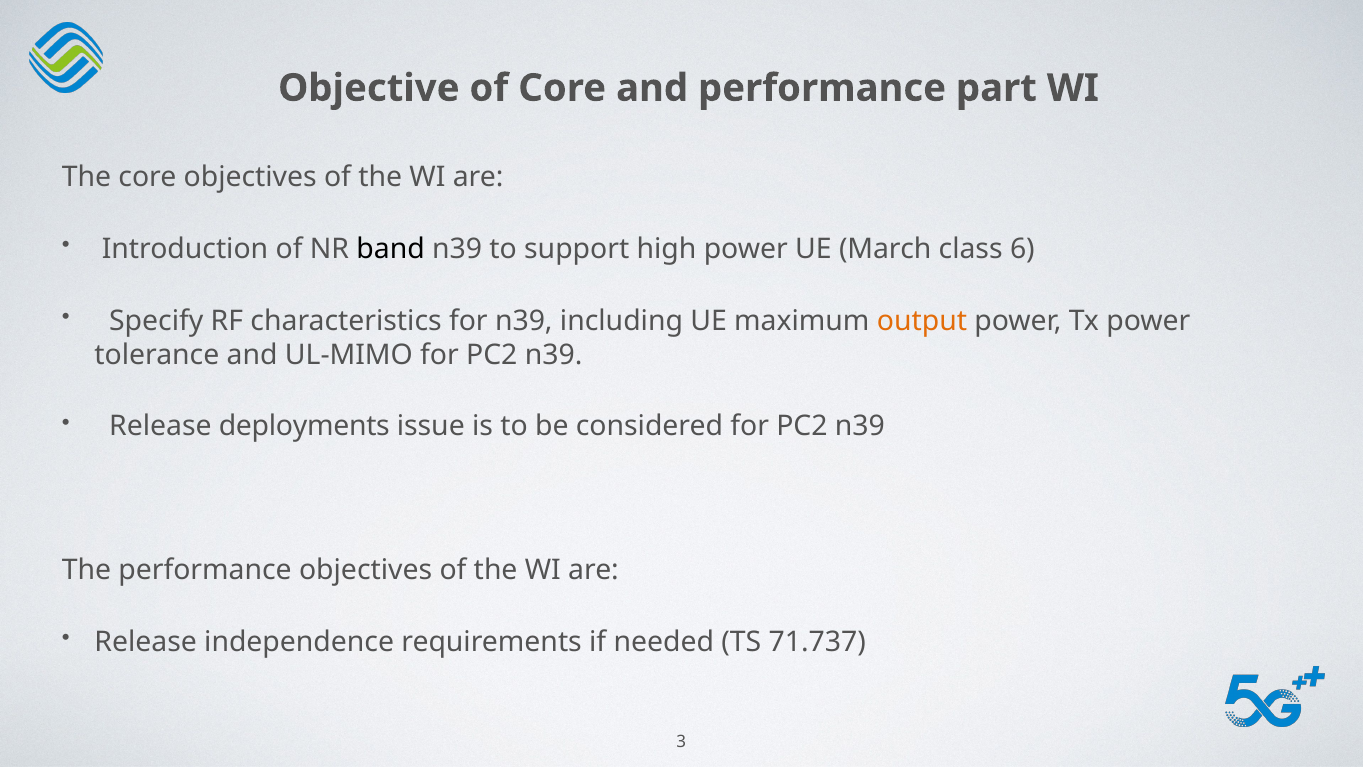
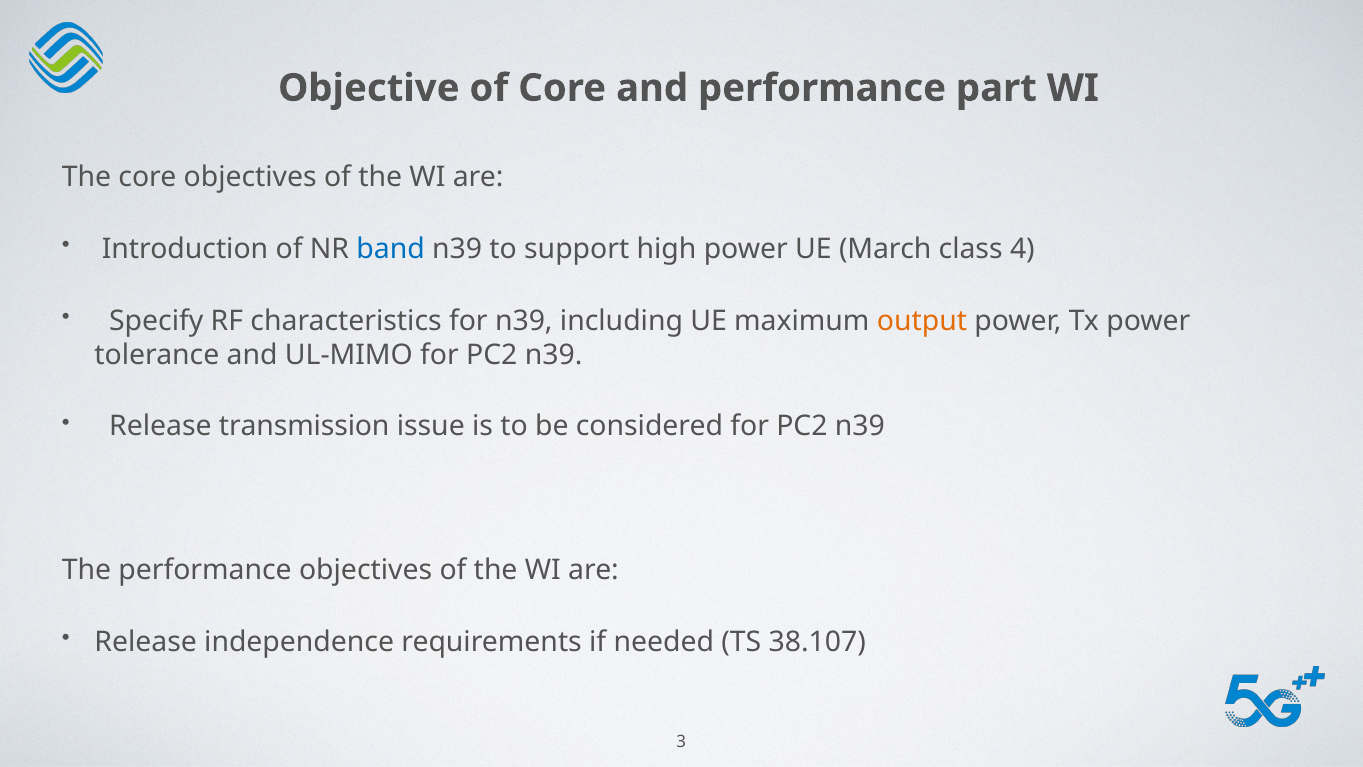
band colour: black -> blue
6: 6 -> 4
deployments: deployments -> transmission
71.737: 71.737 -> 38.107
